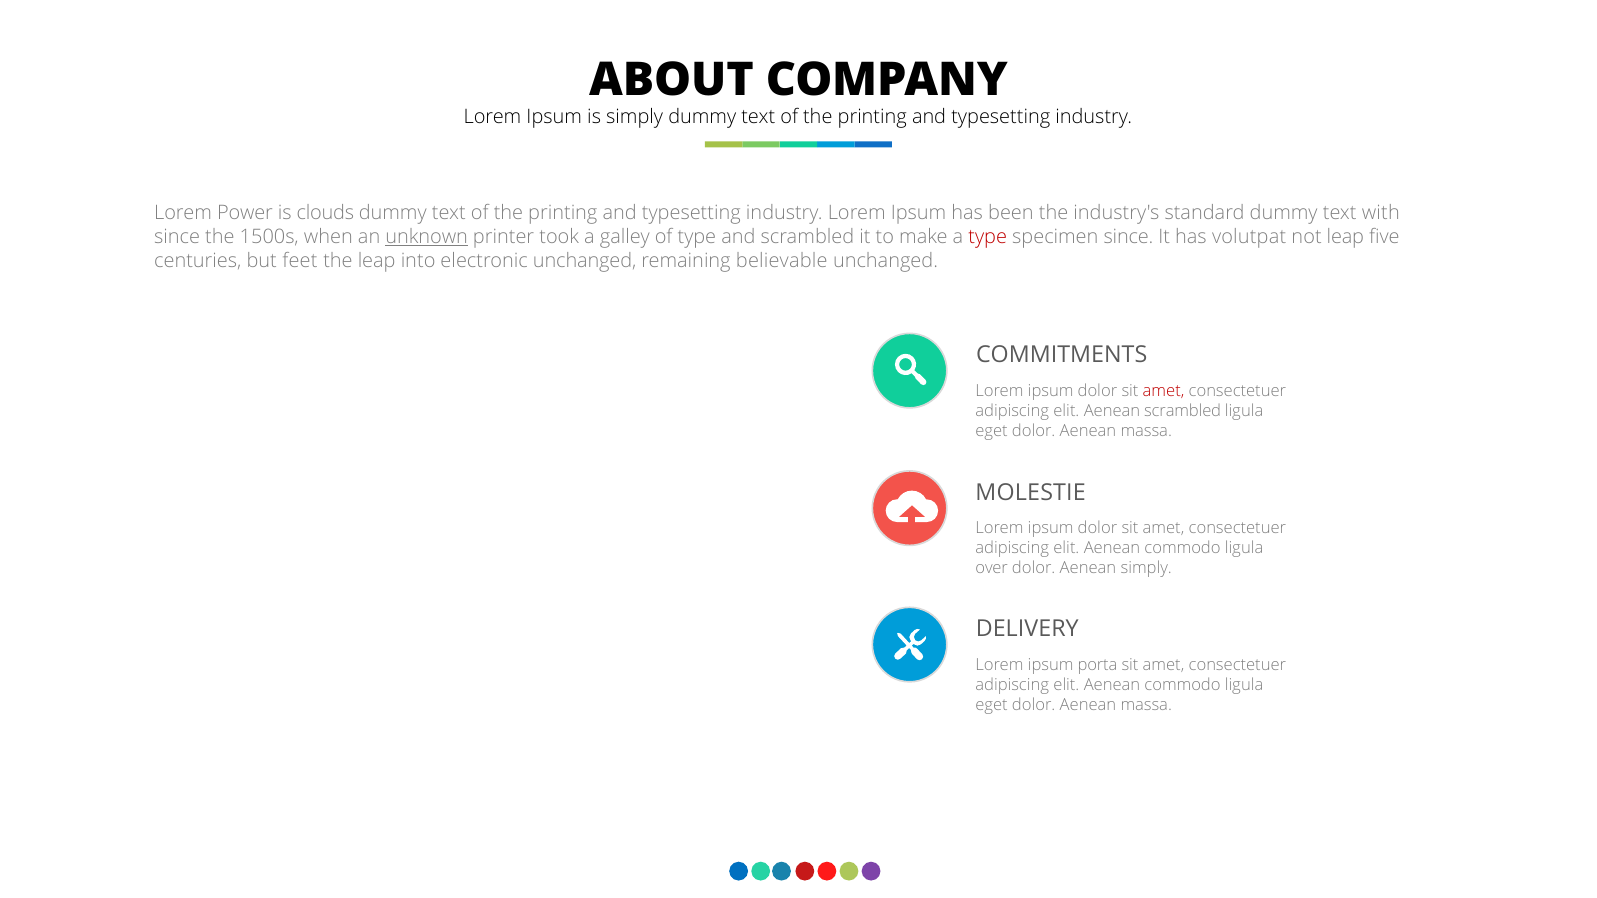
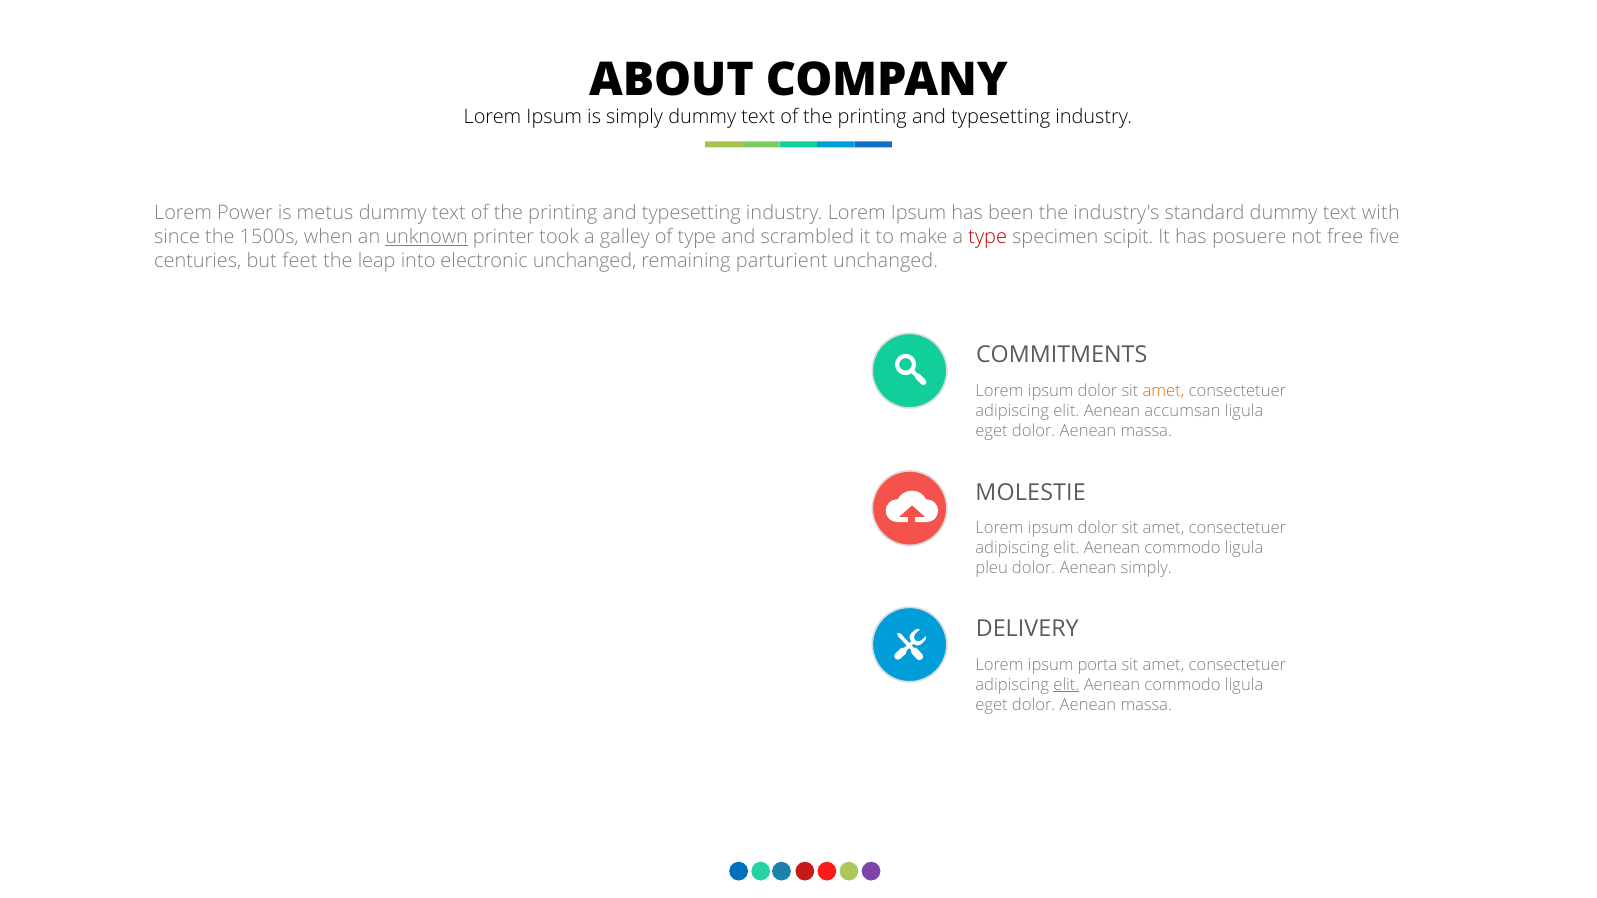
clouds: clouds -> metus
specimen since: since -> scipit
volutpat: volutpat -> posuere
not leap: leap -> free
believable: believable -> parturient
amet at (1164, 391) colour: red -> orange
Aenean scrambled: scrambled -> accumsan
over: over -> pleu
elit at (1066, 685) underline: none -> present
